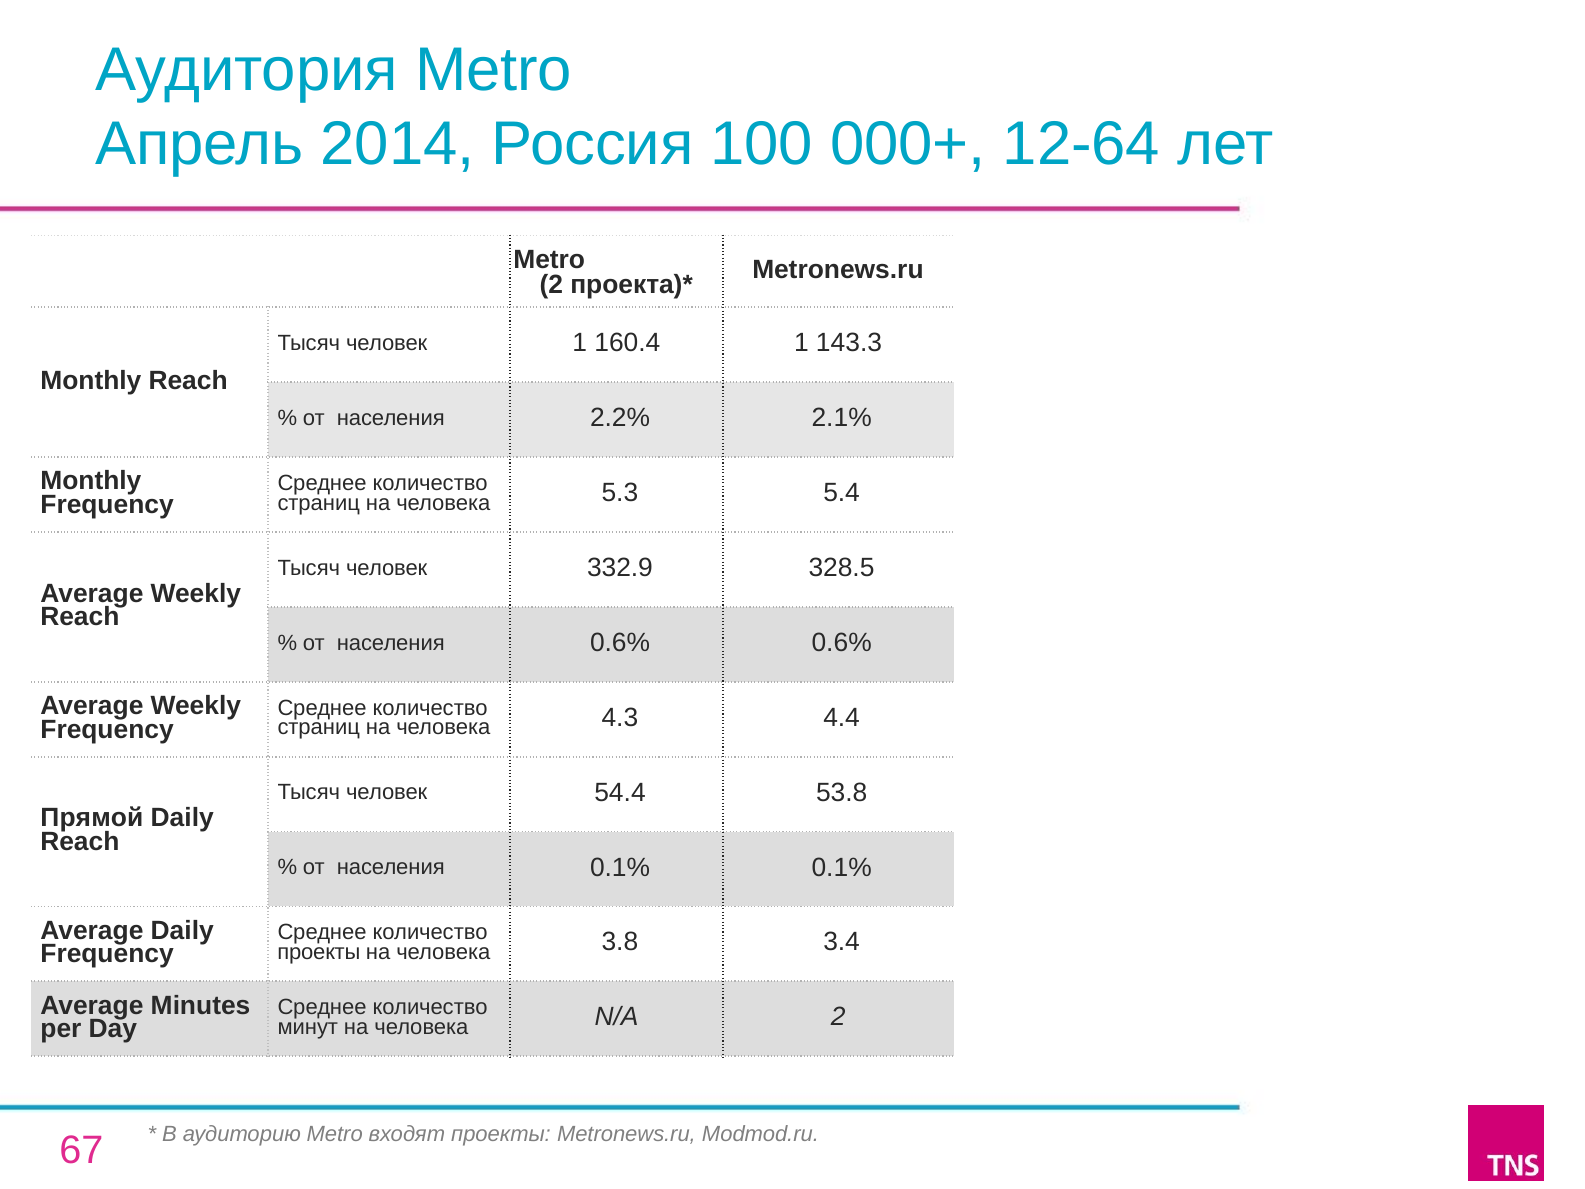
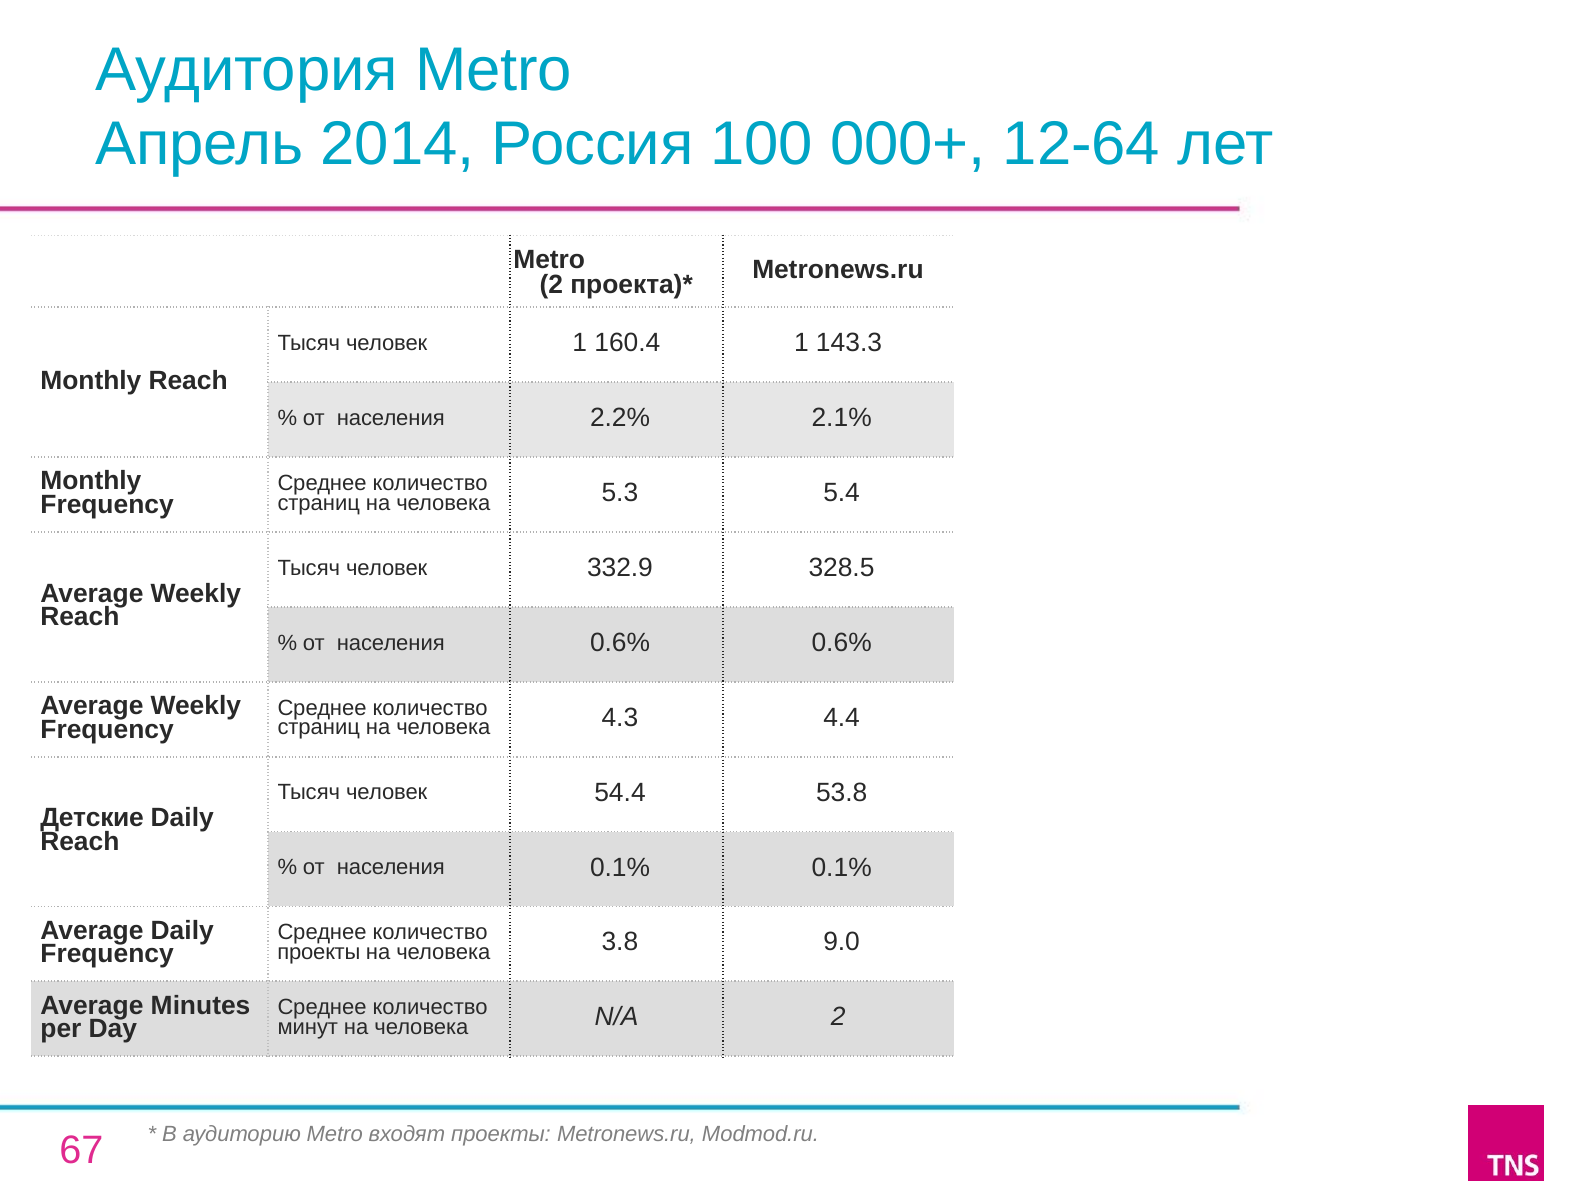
Прямой: Прямой -> Детские
3.4: 3.4 -> 9.0
